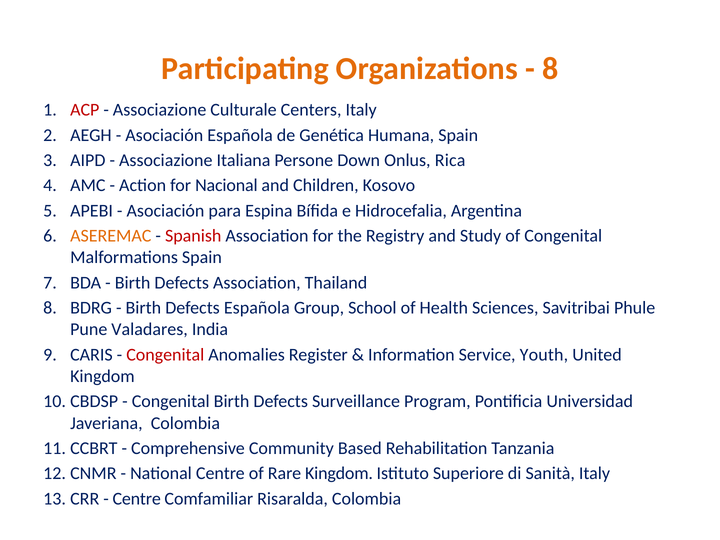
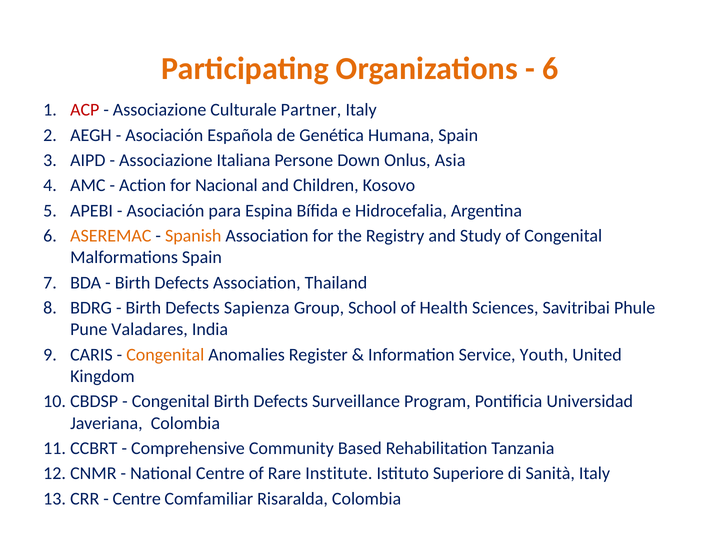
8 at (550, 69): 8 -> 6
Centers: Centers -> Partner
Rica: Rica -> Asia
Spanish colour: red -> orange
Defects Española: Española -> Sapienza
Congenital at (165, 355) colour: red -> orange
Rare Kingdom: Kingdom -> Institute
